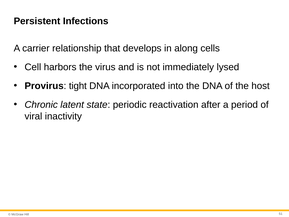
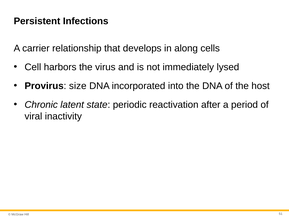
tight: tight -> size
